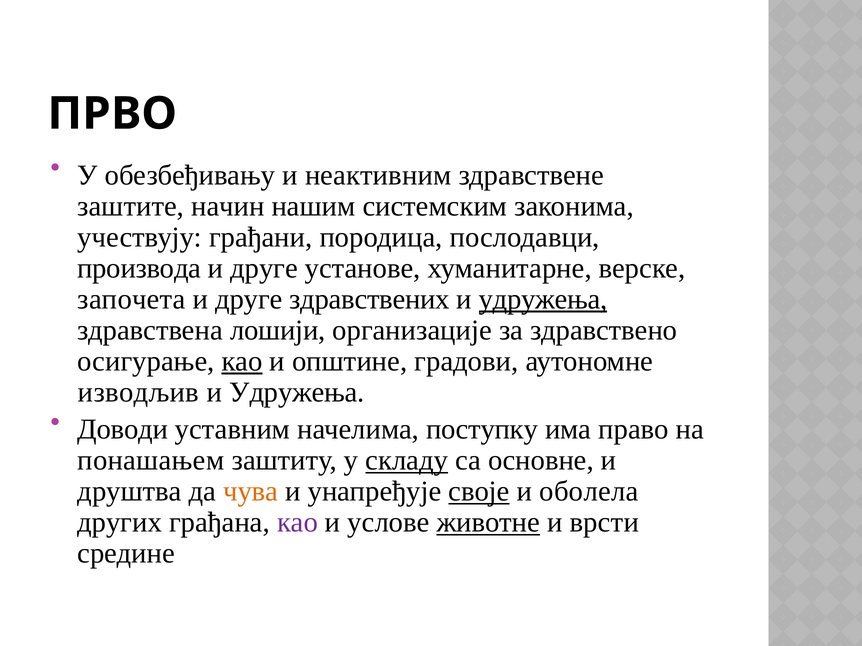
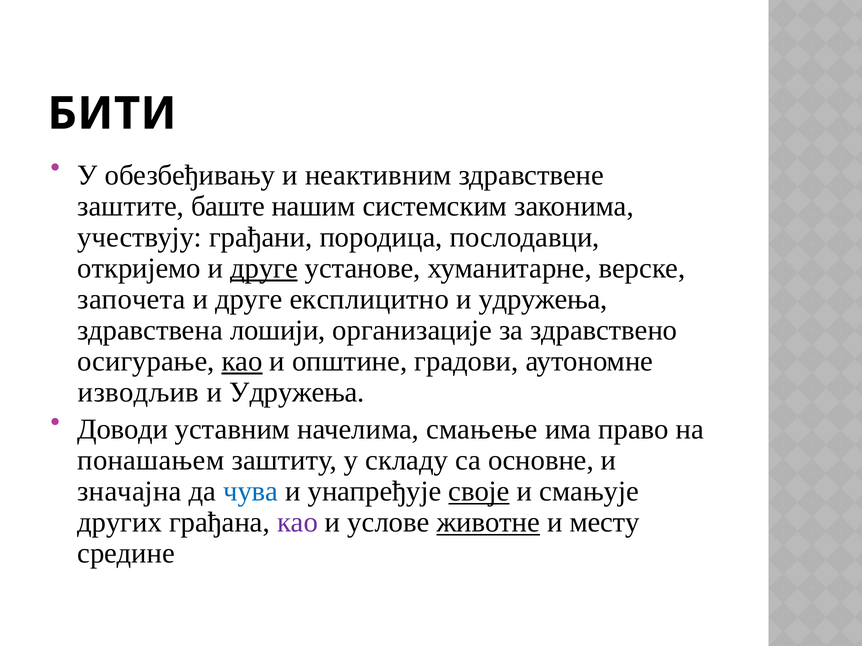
ПРВО: ПРВО -> БИТИ
начин: начин -> баште
производа: производа -> откријемо
друге at (264, 268) underline: none -> present
здравствених: здравствених -> експлицитно
удружења at (543, 299) underline: present -> none
поступку: поступку -> смањење
складу underline: present -> none
друштва: друштва -> значајна
чува colour: orange -> blue
оболела: оболела -> смањује
врсти: врсти -> месту
